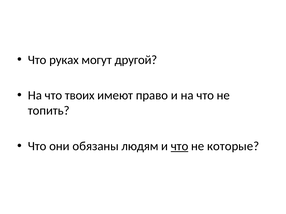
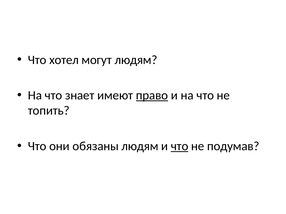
руках: руках -> хотел
могут другой: другой -> людям
твоих: твоих -> знает
право underline: none -> present
которые: которые -> подумав
